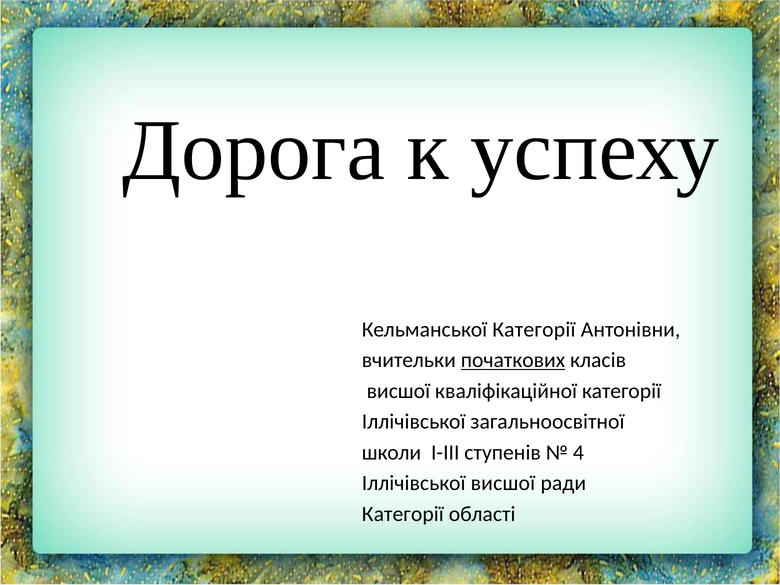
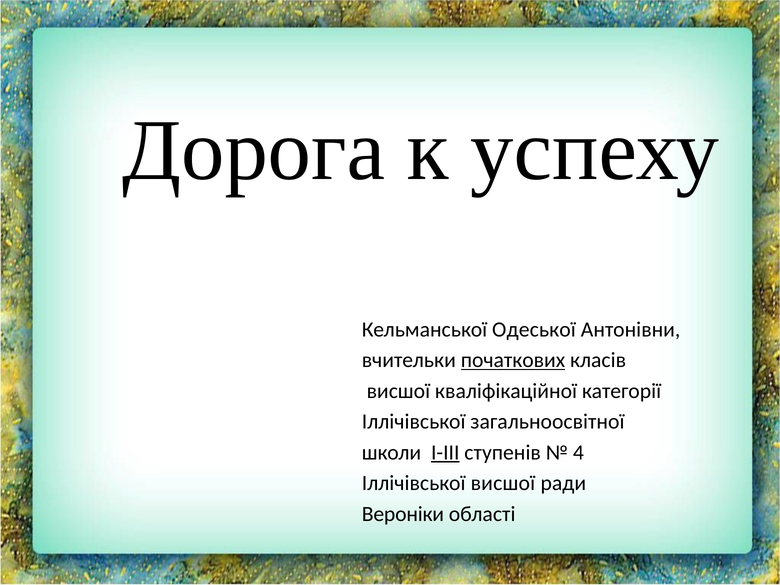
Кельманської Категорії: Категорії -> Одеської
І-ІІІ underline: none -> present
Категорії at (403, 514): Категорії -> Вероніки
